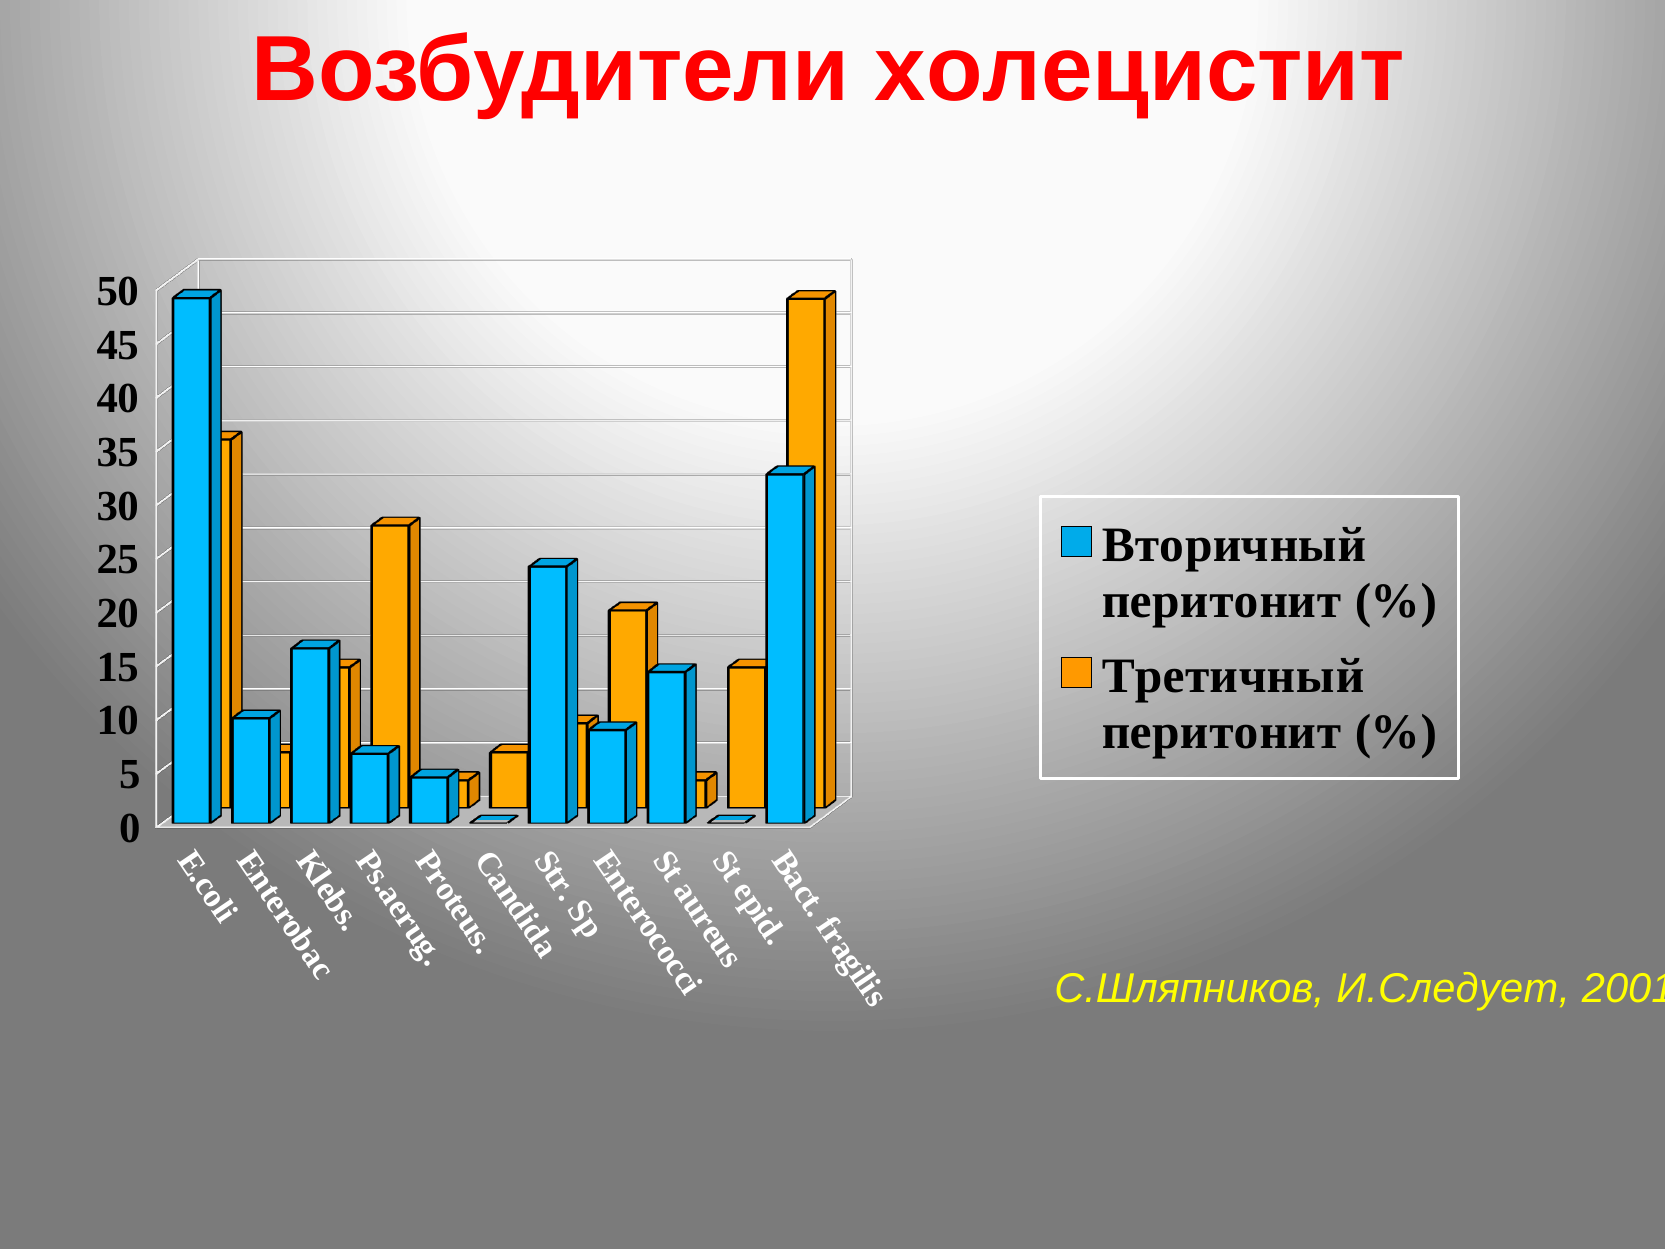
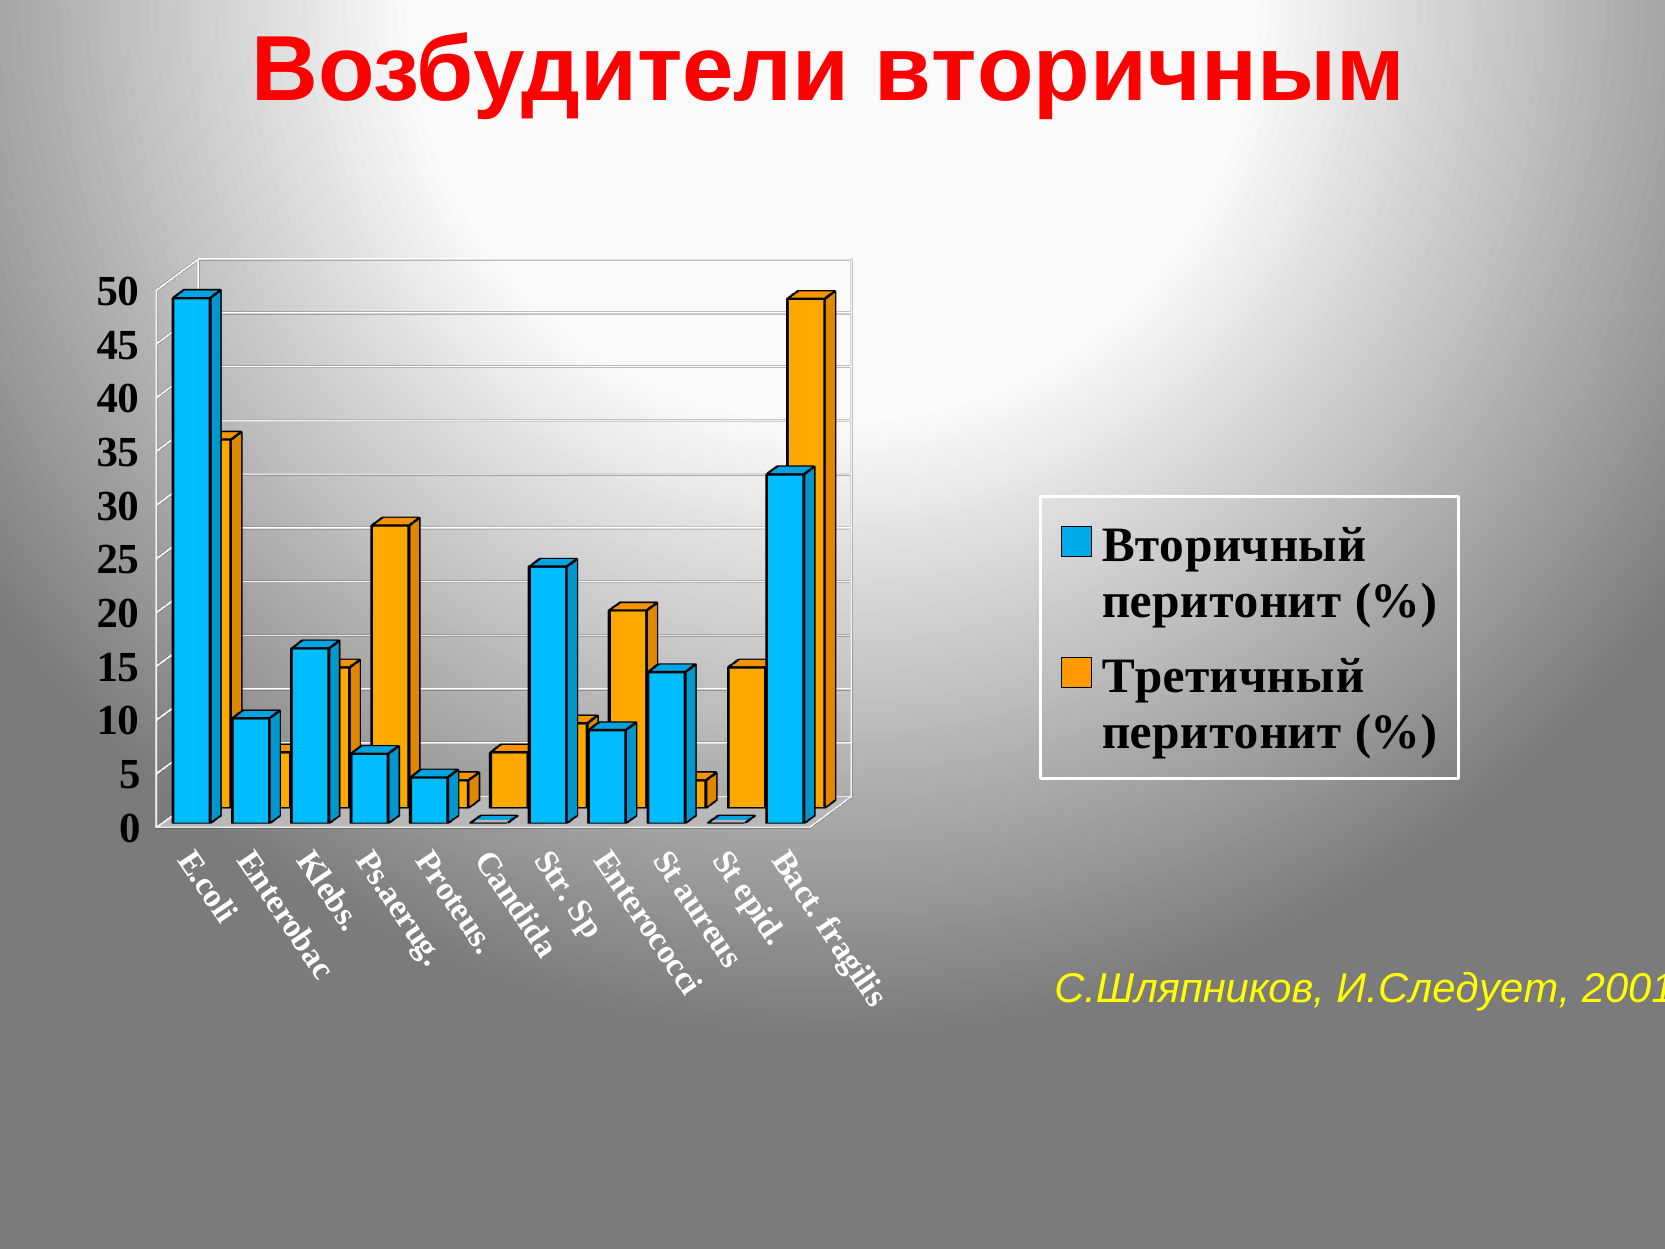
холецистит: холецистит -> вторичным
